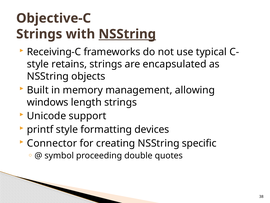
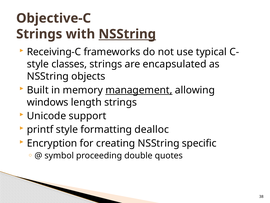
retains: retains -> classes
management underline: none -> present
devices: devices -> dealloc
Connector: Connector -> Encryption
